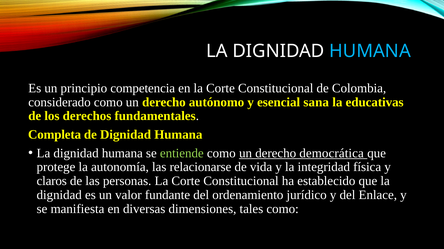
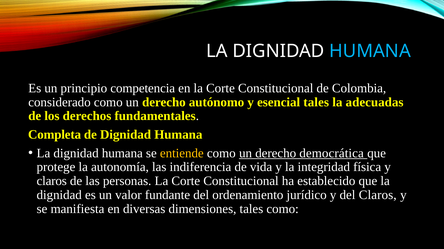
esencial sana: sana -> tales
educativas: educativas -> adecuadas
entiende colour: light green -> yellow
relacionarse: relacionarse -> indiferencia
del Enlace: Enlace -> Claros
